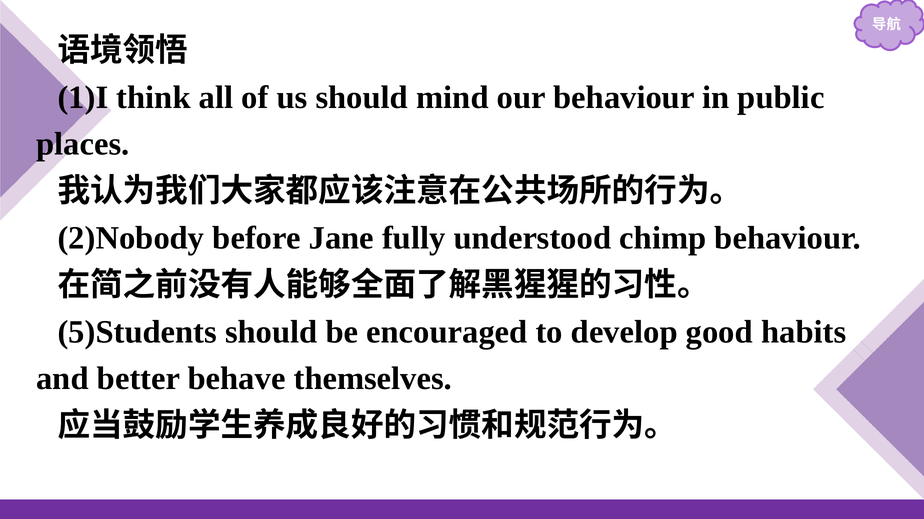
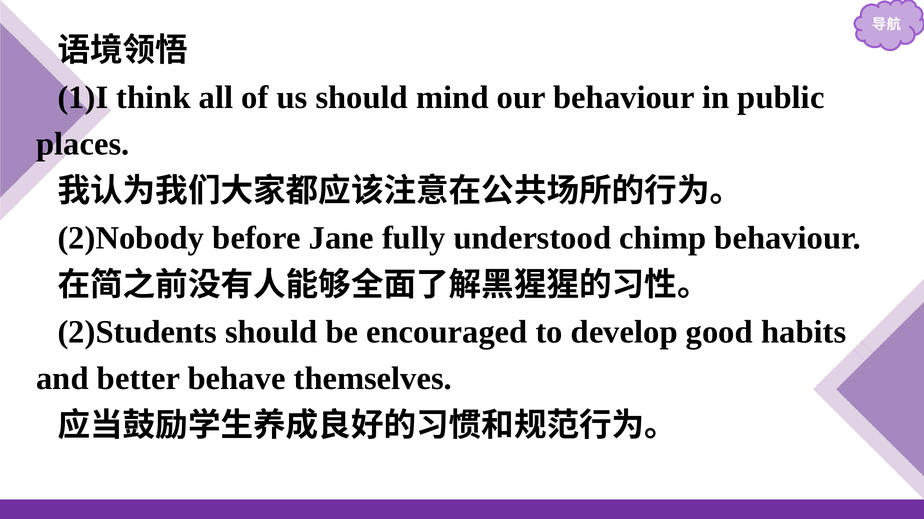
5)Students: 5)Students -> 2)Students
